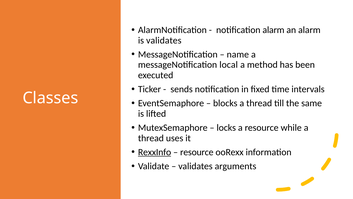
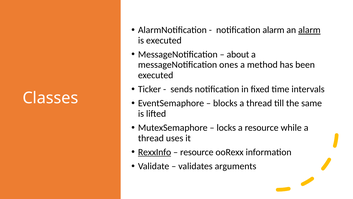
alarm at (309, 30) underline: none -> present
is validates: validates -> executed
name: name -> about
local: local -> ones
